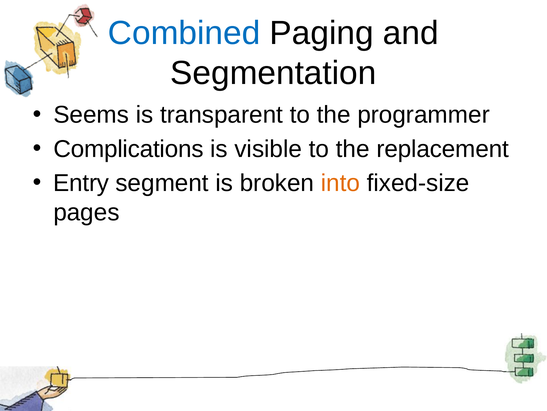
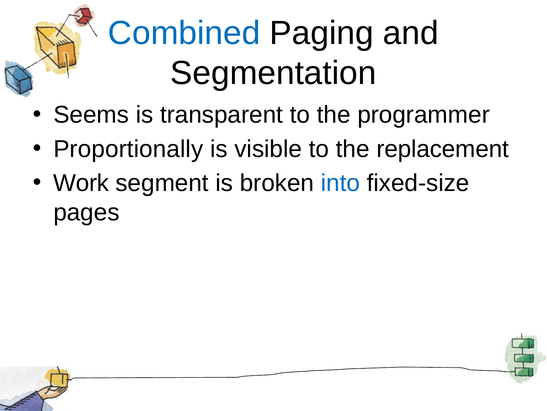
Complications: Complications -> Proportionally
Entry: Entry -> Work
into colour: orange -> blue
